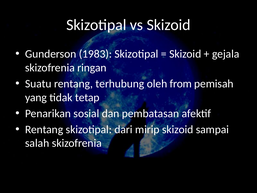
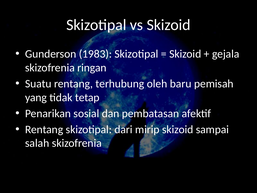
from: from -> baru
